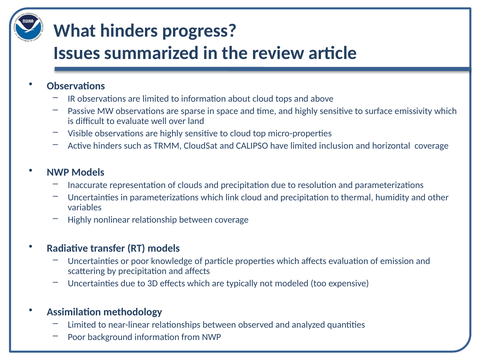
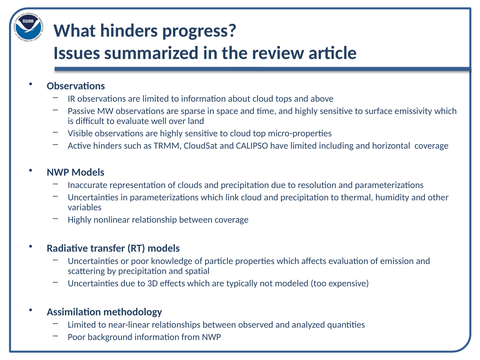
inclusion: inclusion -> including
and affects: affects -> spatial
